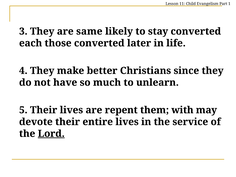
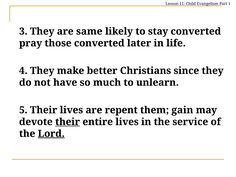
each: each -> pray
with: with -> gain
their at (68, 122) underline: none -> present
